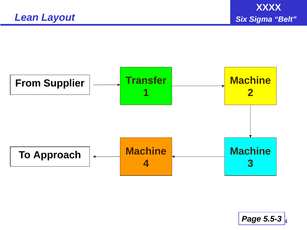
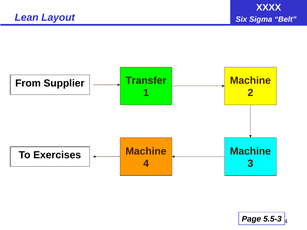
Approach: Approach -> Exercises
